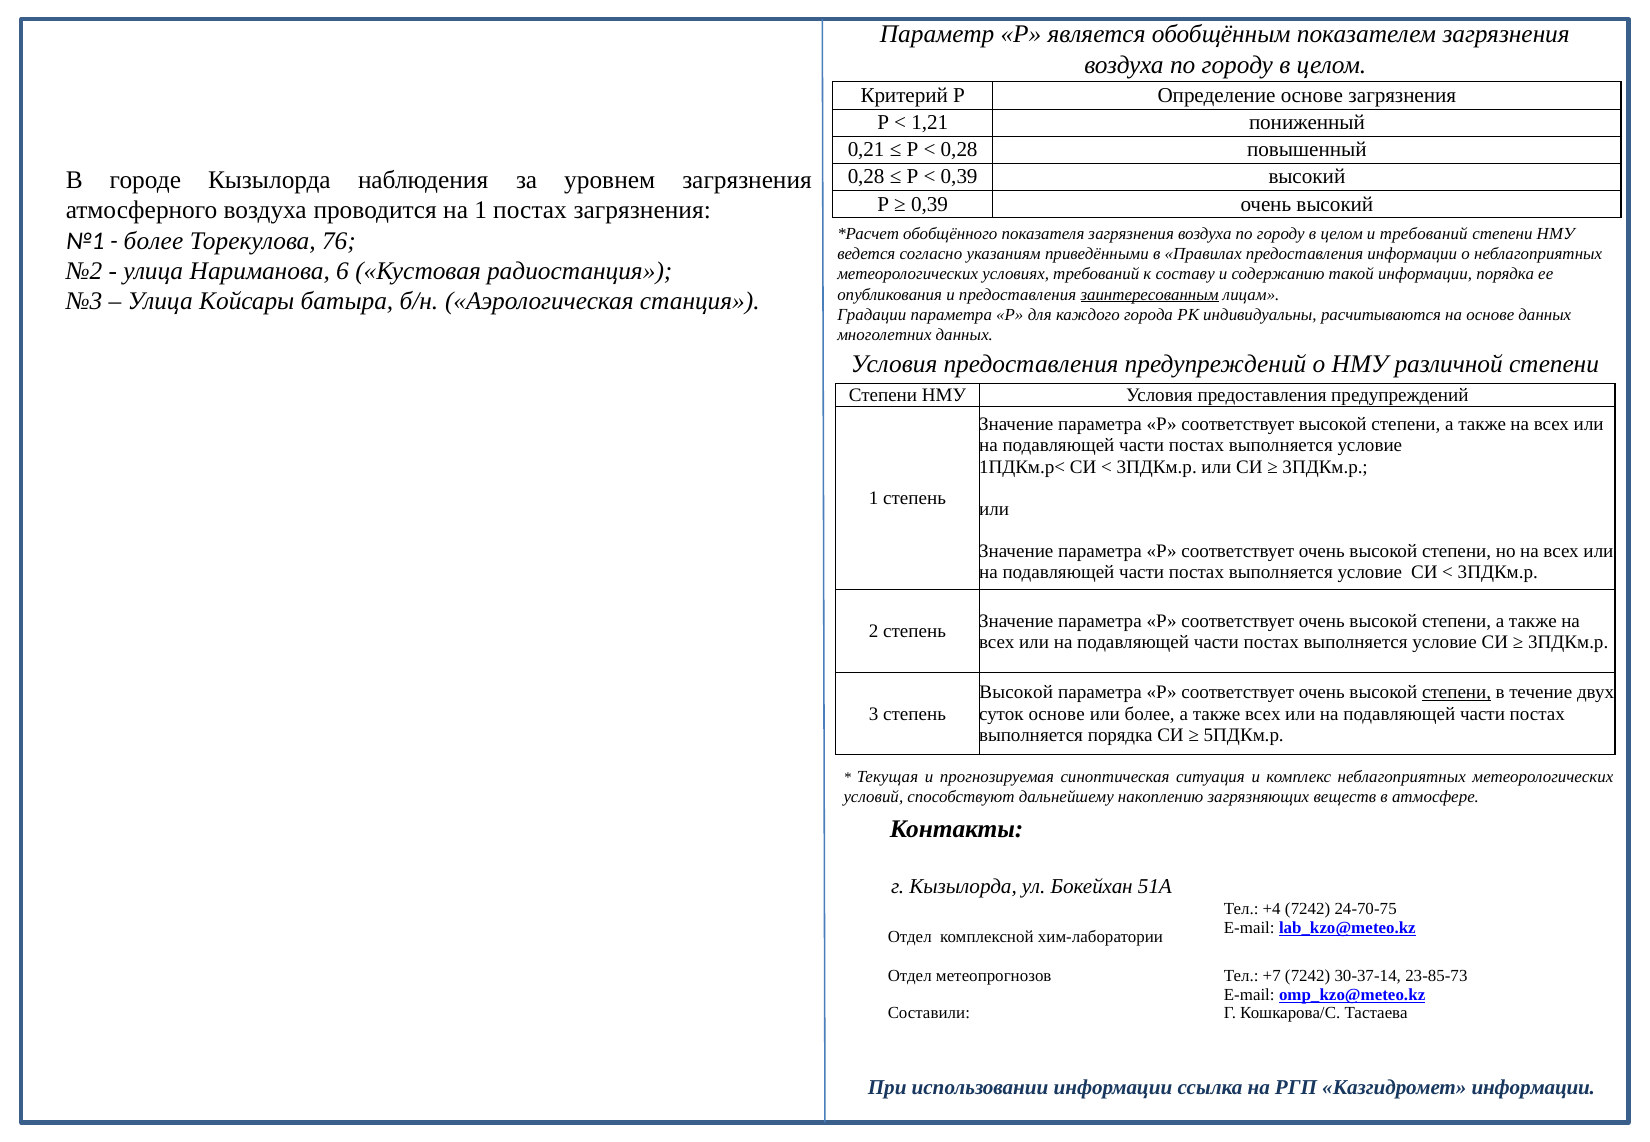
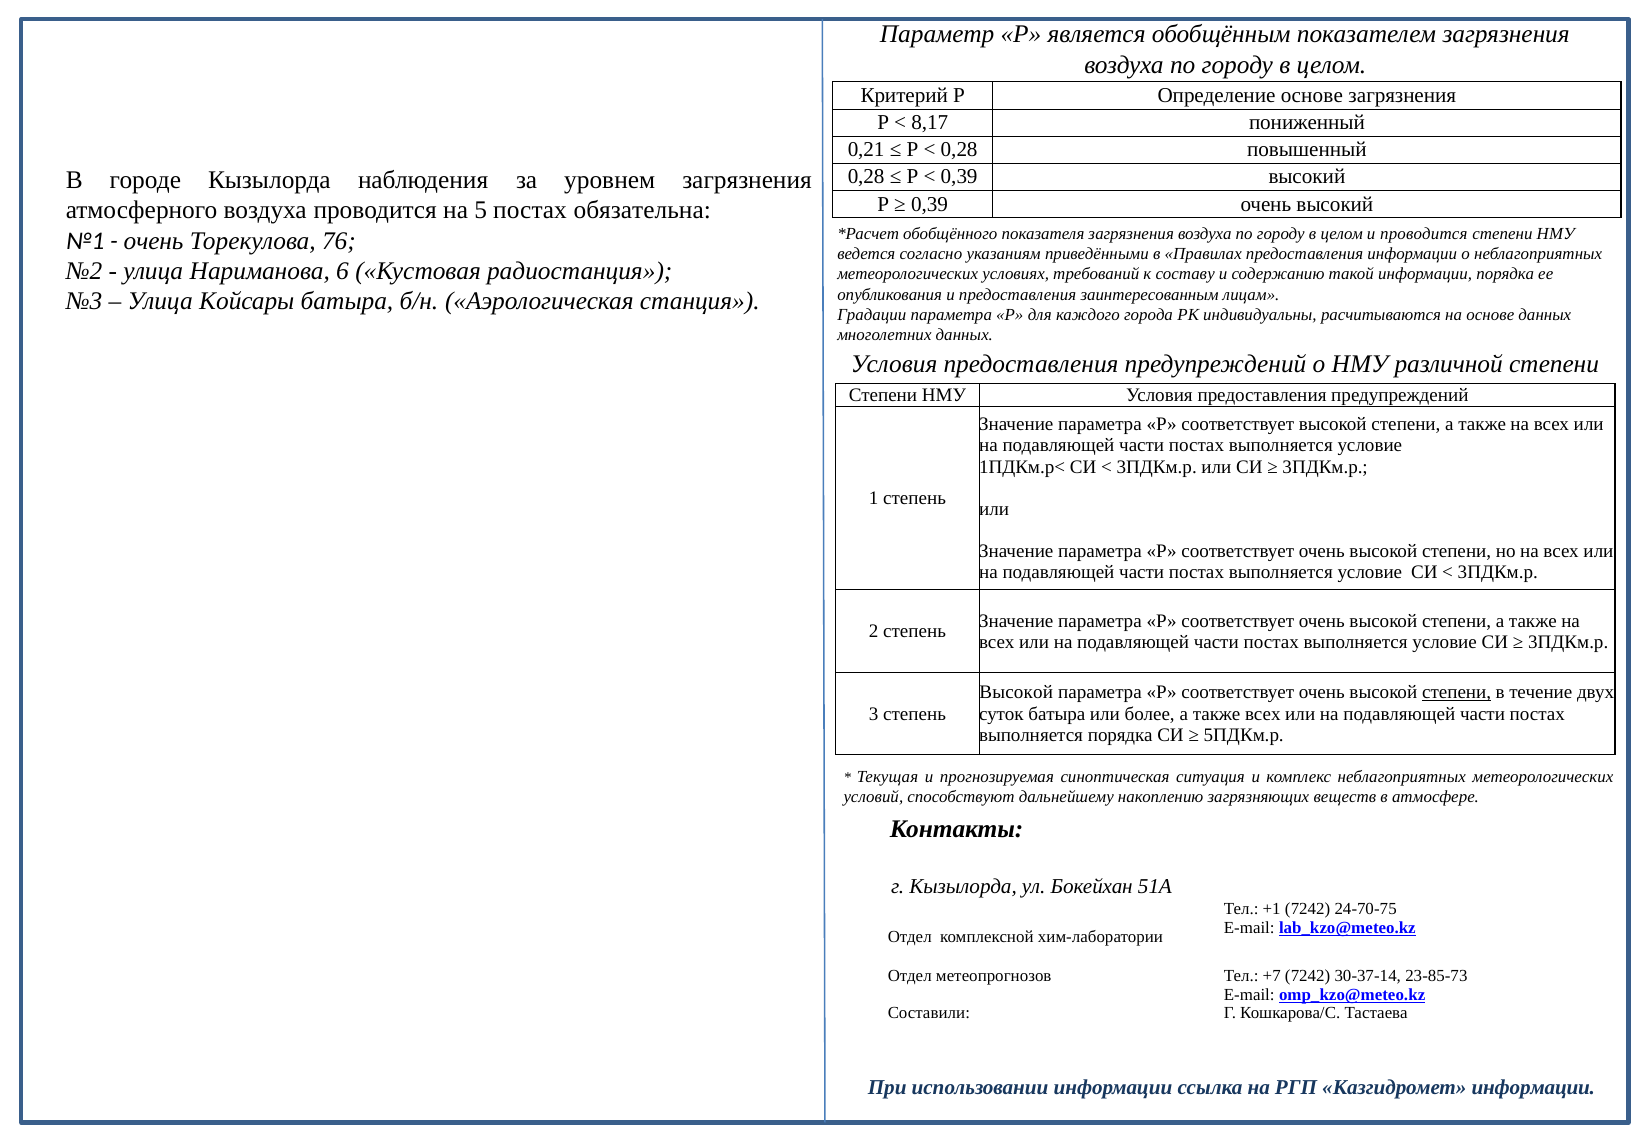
1,21: 1,21 -> 8,17
на 1: 1 -> 5
постах загрязнения: загрязнения -> обязательна
и требований: требований -> проводится
более at (154, 241): более -> очень
заинтересованным underline: present -> none
суток основе: основе -> батыра
+4: +4 -> +1
